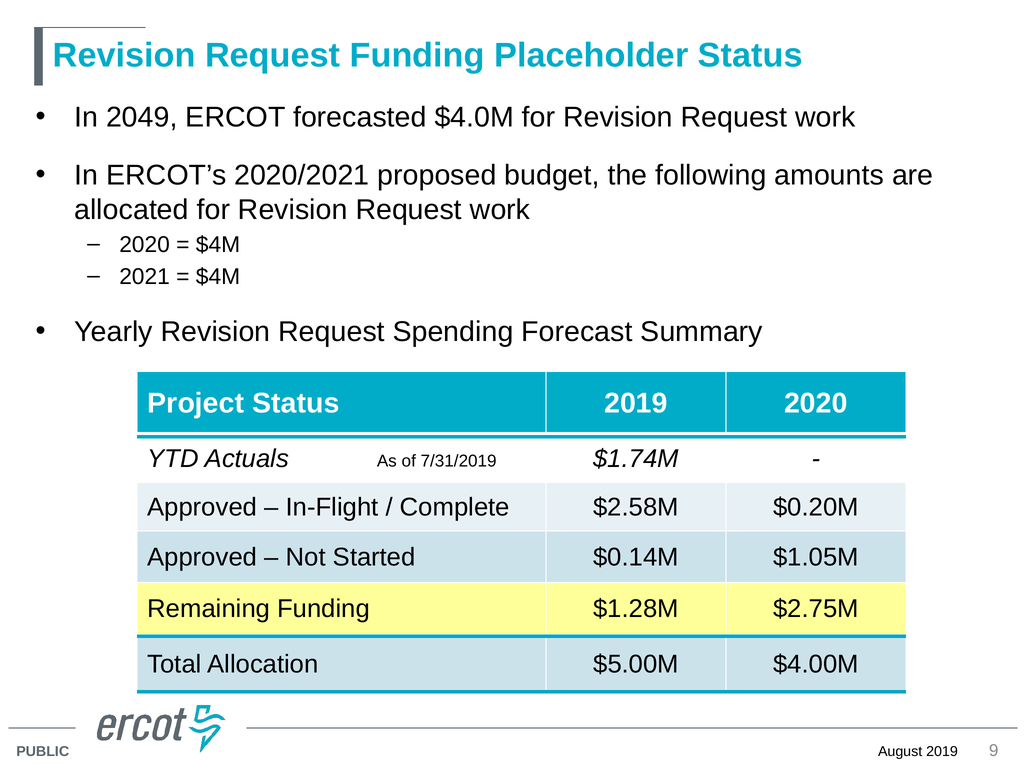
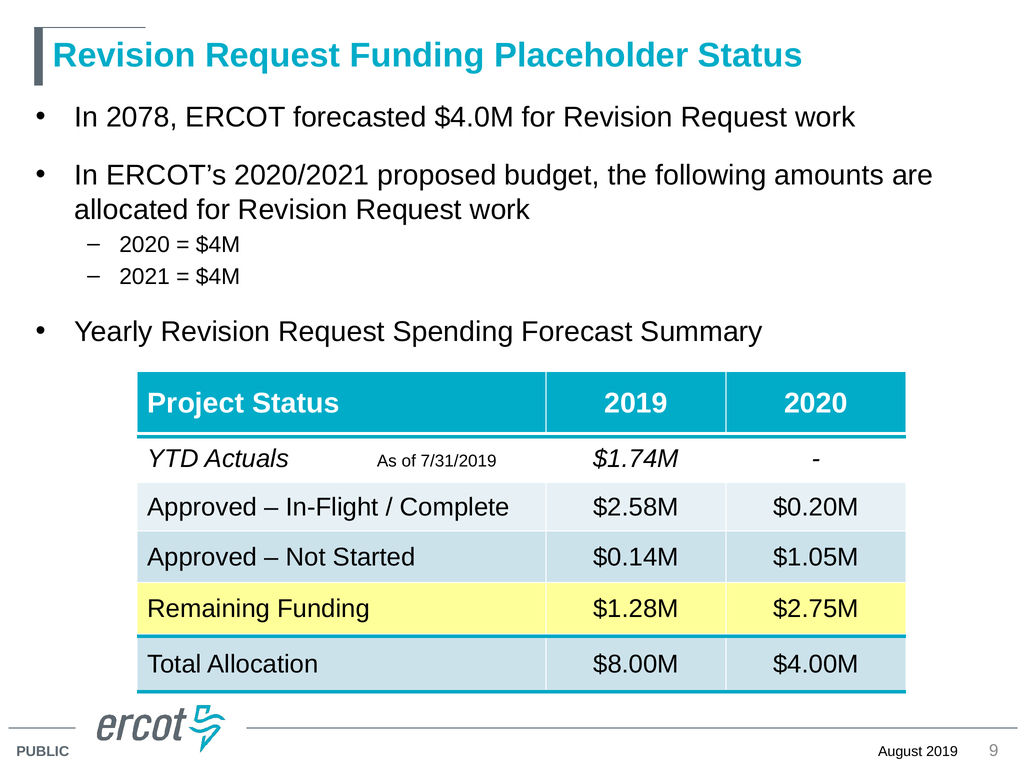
2049: 2049 -> 2078
$5.00M: $5.00M -> $8.00M
